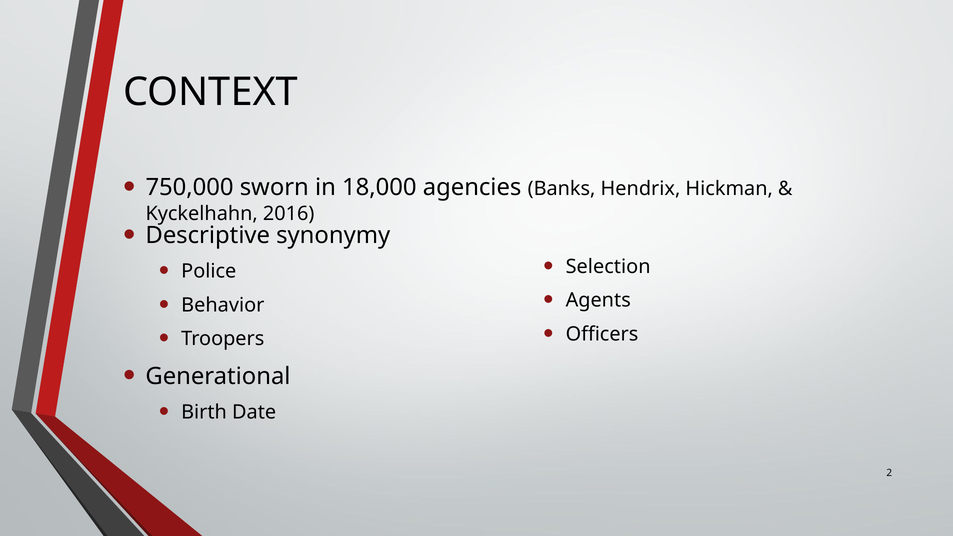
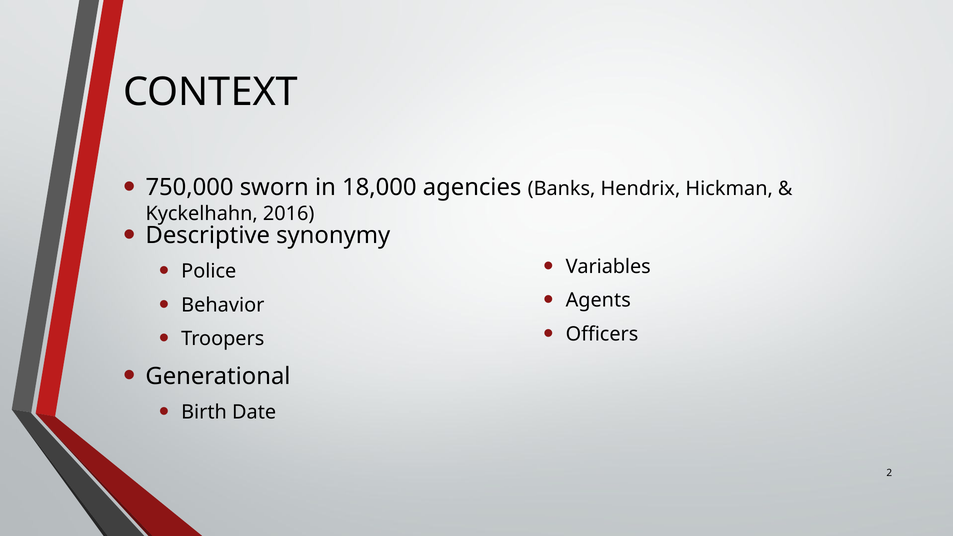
Selection: Selection -> Variables
